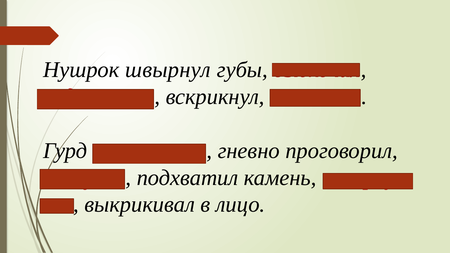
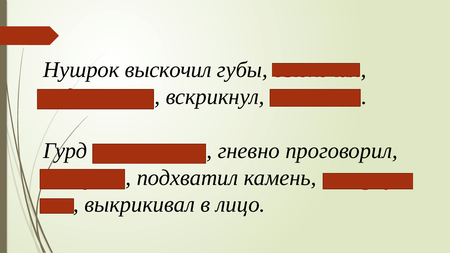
Нушрок швырнул: швырнул -> выскочил
